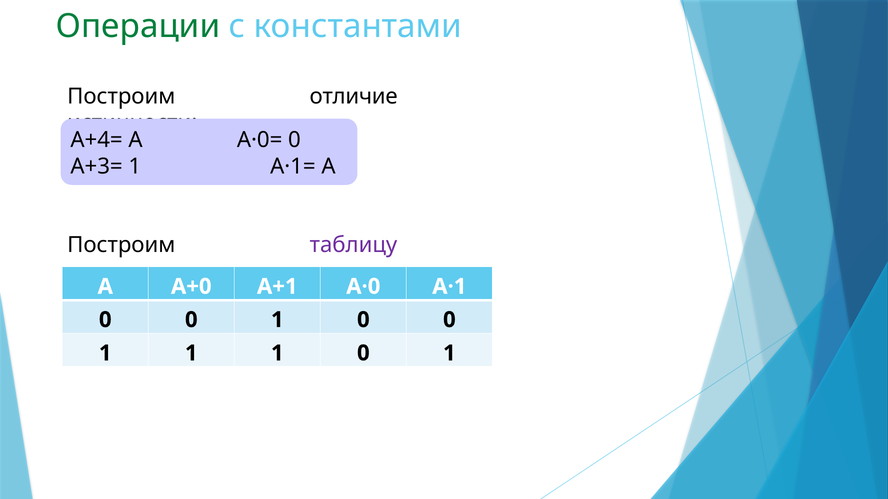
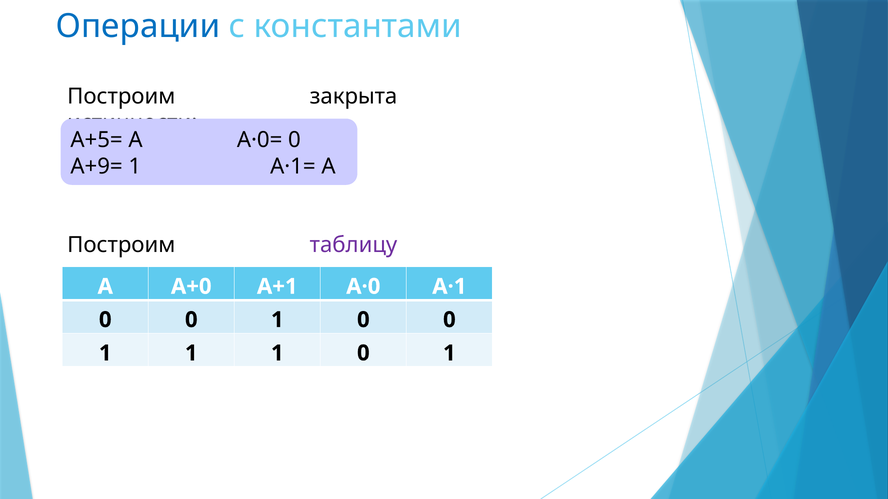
Операции colour: green -> blue
отличие: отличие -> закрыта
A+4=: A+4= -> A+5=
A+3=: A+3= -> A+9=
